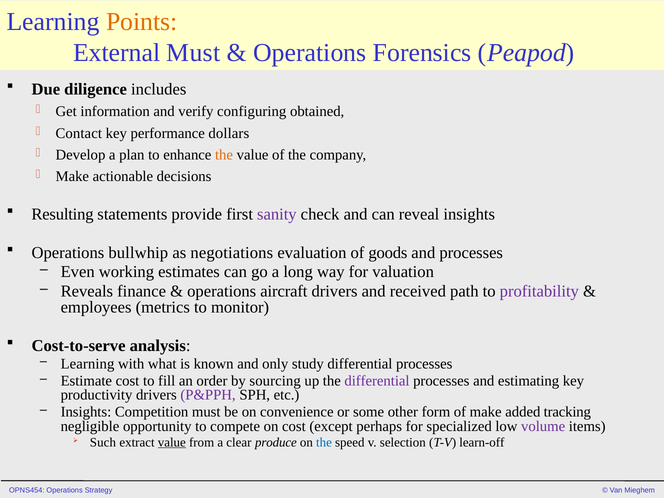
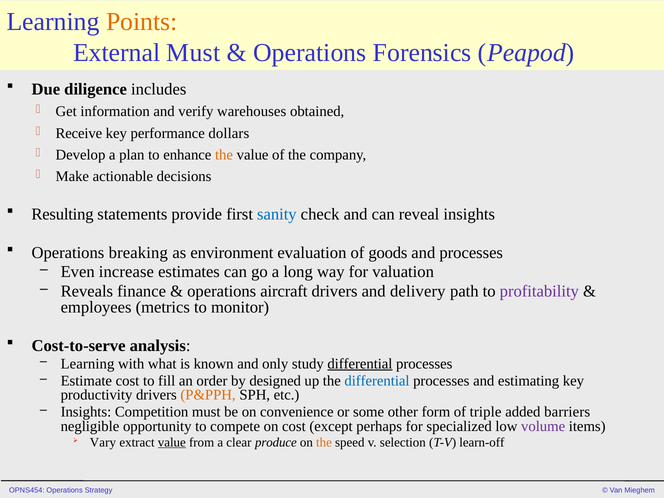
configuring: configuring -> warehouses
Contact: Contact -> Receive
sanity colour: purple -> blue
bullwhip: bullwhip -> breaking
negotiations: negotiations -> environment
working: working -> increase
received: received -> delivery
differential at (360, 364) underline: none -> present
sourcing: sourcing -> designed
differential at (377, 381) colour: purple -> blue
P&PPH colour: purple -> orange
of make: make -> triple
tracking: tracking -> barriers
Such: Such -> Vary
the at (324, 442) colour: blue -> orange
